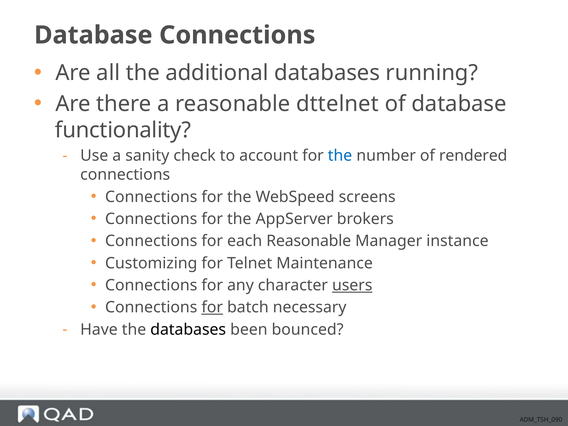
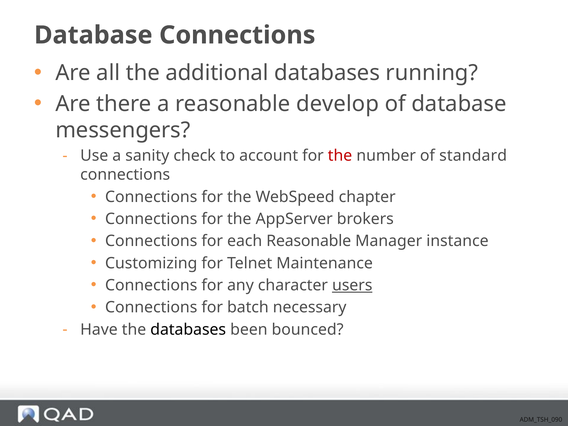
dttelnet: dttelnet -> develop
functionality: functionality -> messengers
the at (340, 156) colour: blue -> red
rendered: rendered -> standard
screens: screens -> chapter
for at (212, 307) underline: present -> none
